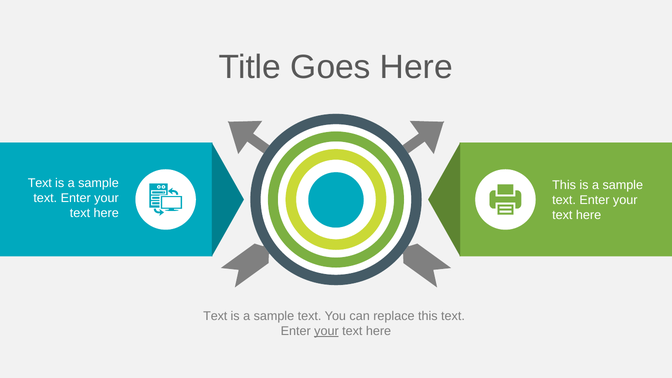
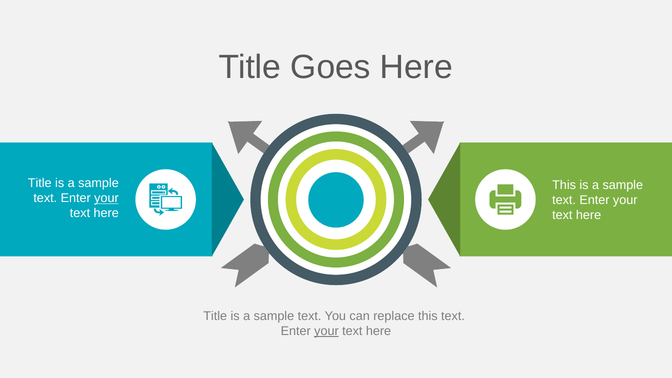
Text at (40, 183): Text -> Title
your at (106, 198) underline: none -> present
Text at (215, 316): Text -> Title
